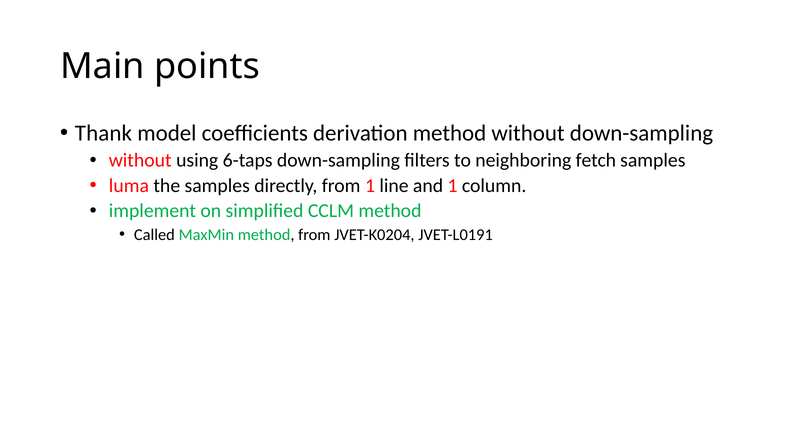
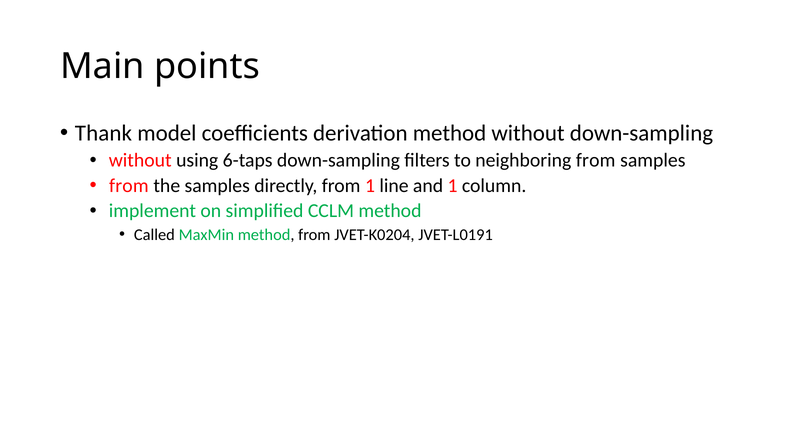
neighboring fetch: fetch -> from
luma at (129, 186): luma -> from
